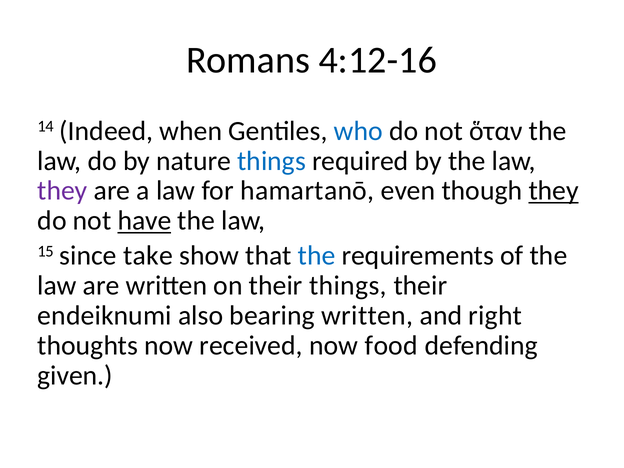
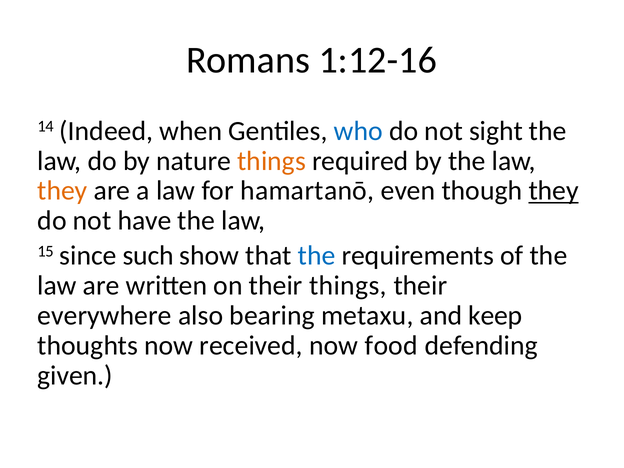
4:12-16: 4:12-16 -> 1:12-16
ὅταν: ὅταν -> sight
things at (272, 161) colour: blue -> orange
they at (62, 191) colour: purple -> orange
have underline: present -> none
take: take -> such
endeiknumi: endeiknumi -> everywhere
bearing written: written -> metaxu
right: right -> keep
